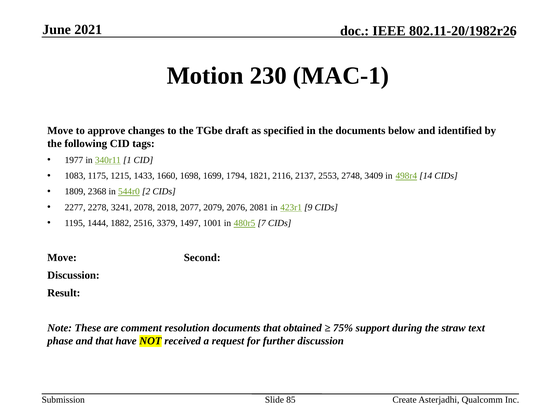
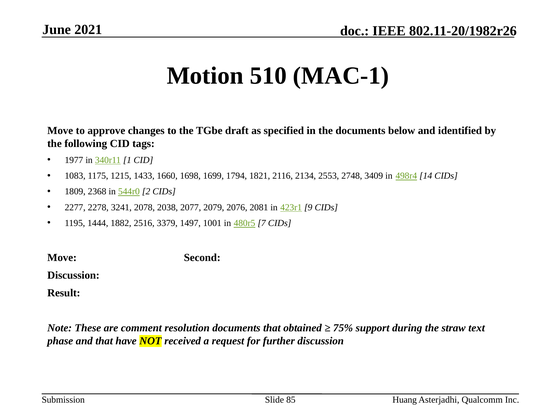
230: 230 -> 510
2137: 2137 -> 2134
2018: 2018 -> 2038
Create: Create -> Huang
